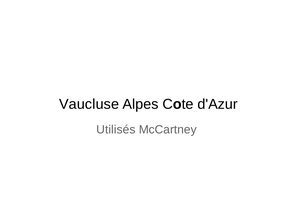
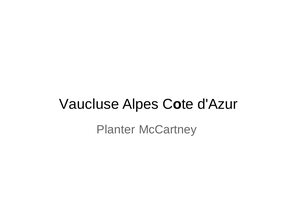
Utilisés: Utilisés -> Planter
